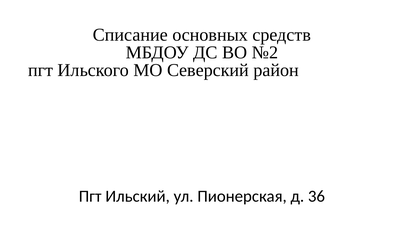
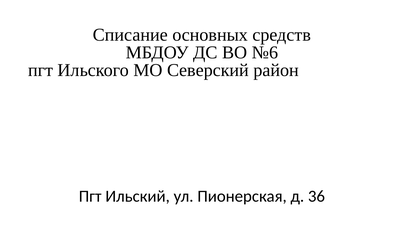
№2: №2 -> №6
